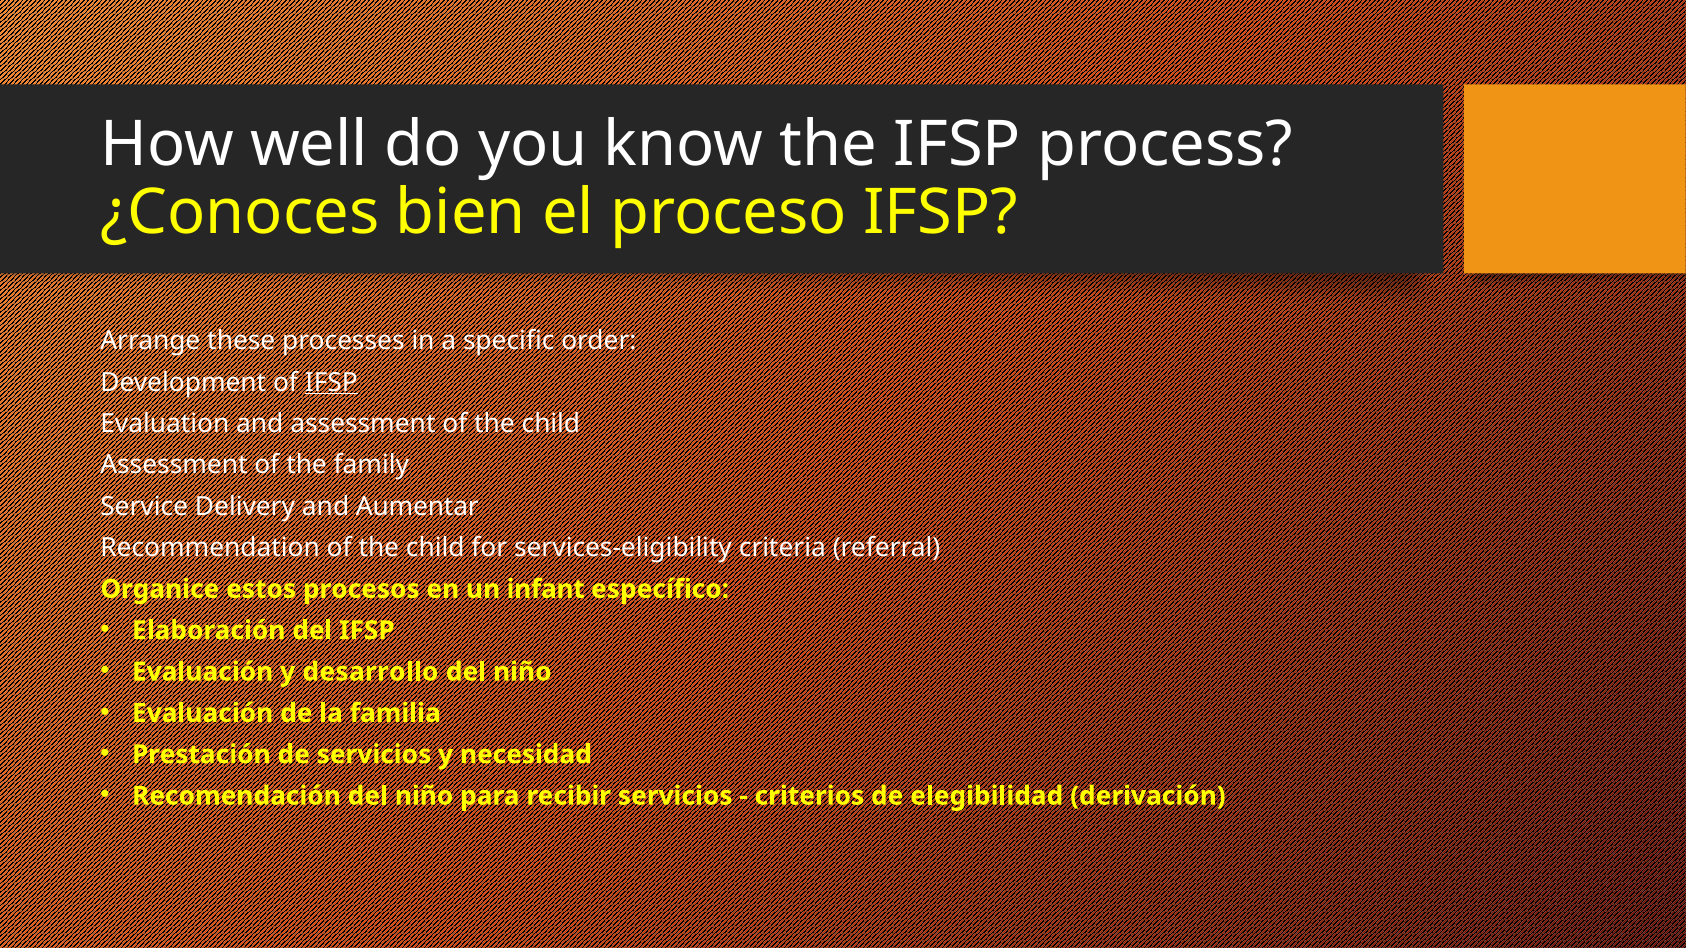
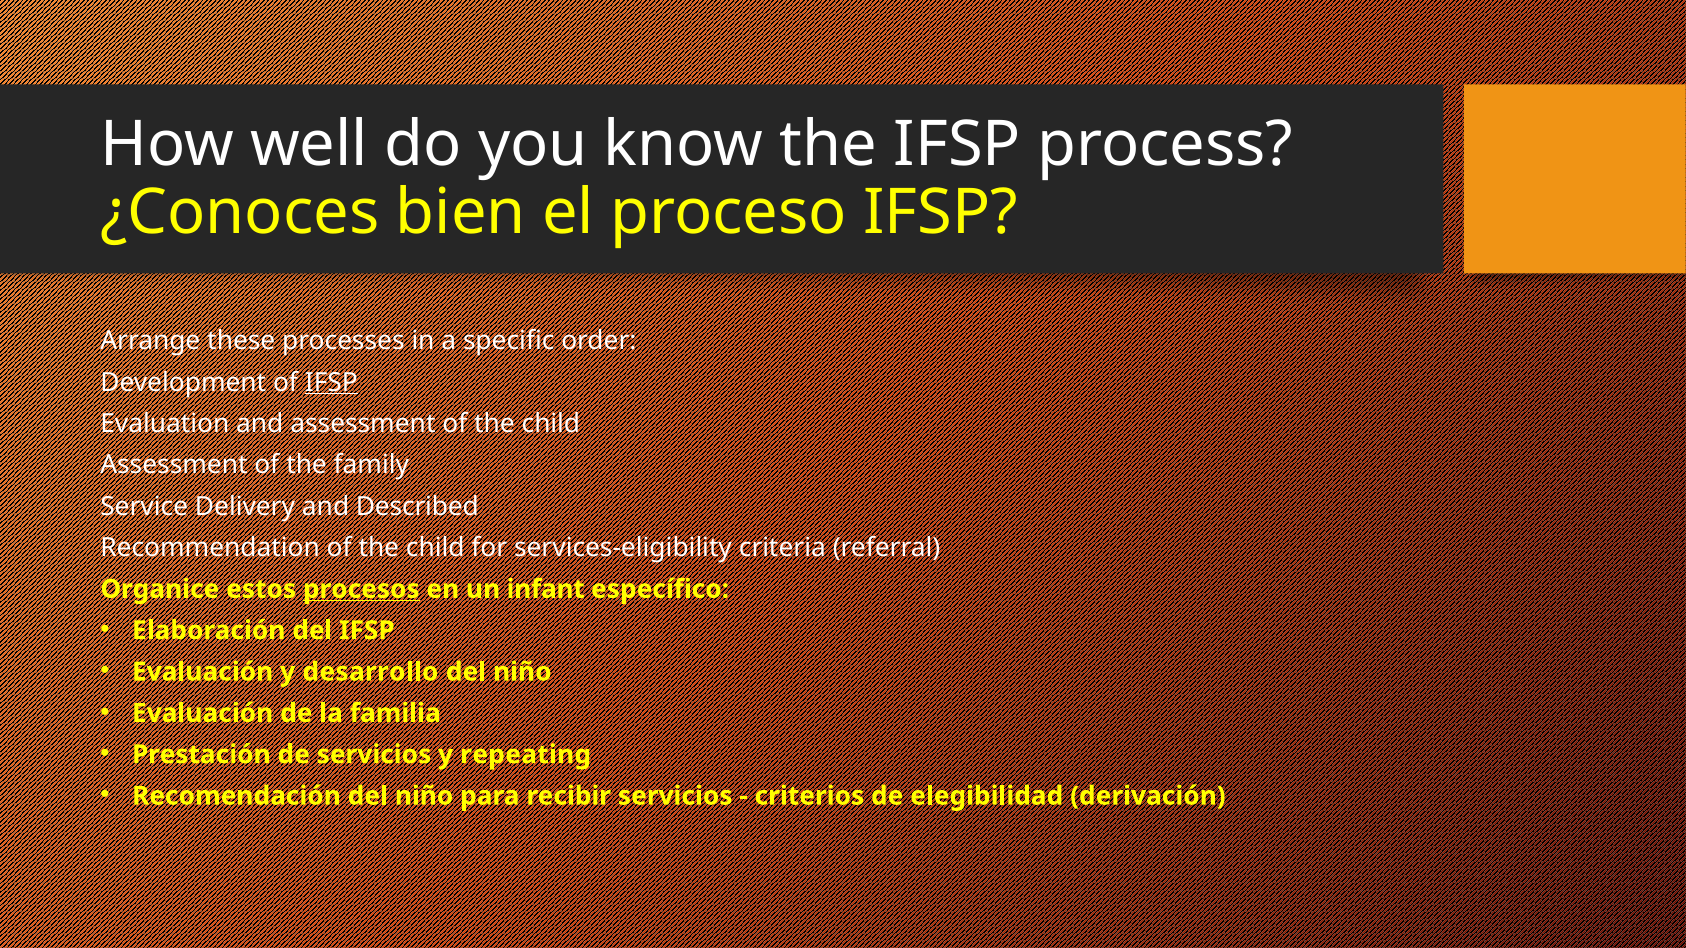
Aumentar: Aumentar -> Described
procesos underline: none -> present
necesidad: necesidad -> repeating
